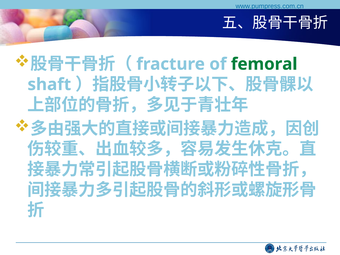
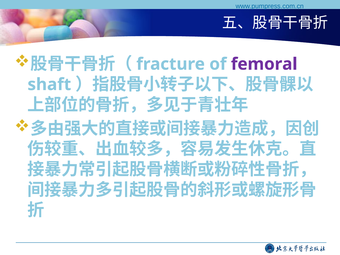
femoral colour: green -> purple
